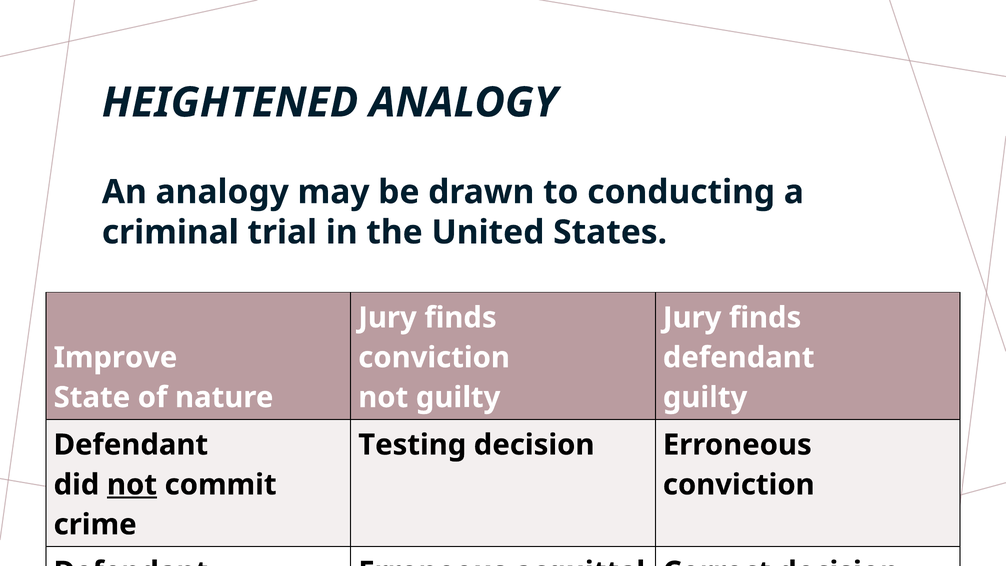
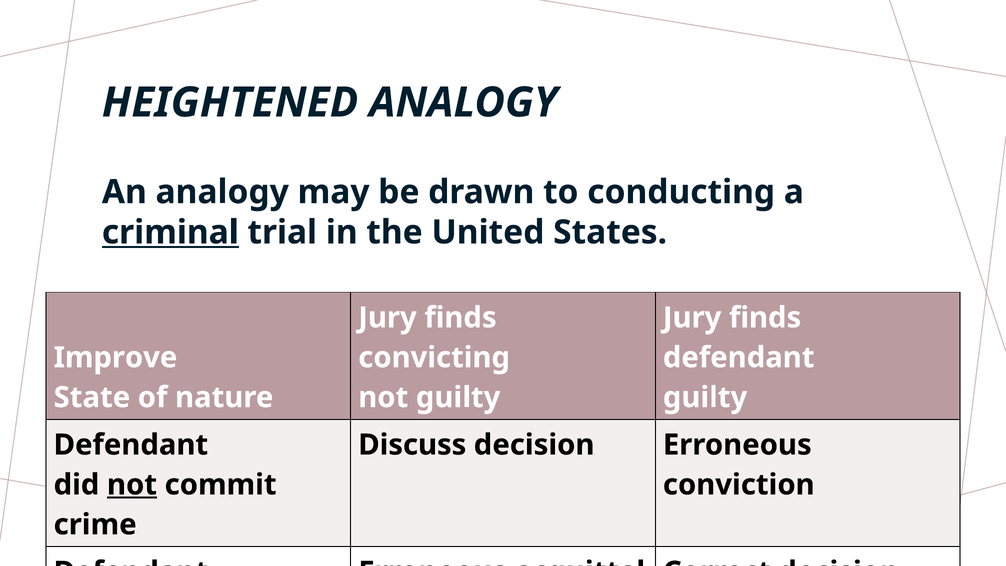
criminal underline: none -> present
conviction at (434, 357): conviction -> convicting
Testing: Testing -> Discuss
